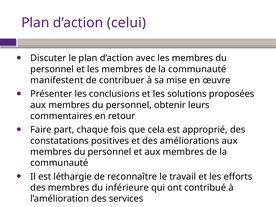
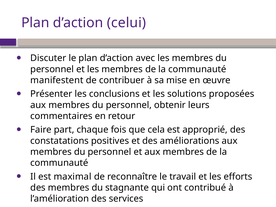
léthargie: léthargie -> maximal
inférieure: inférieure -> stagnante
